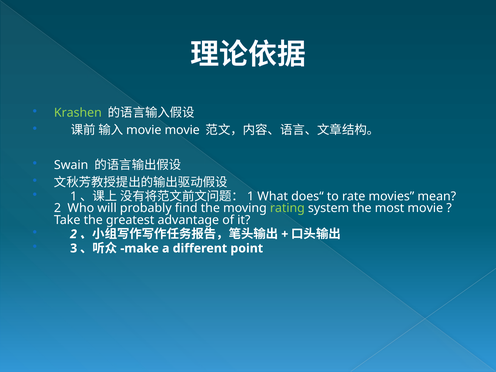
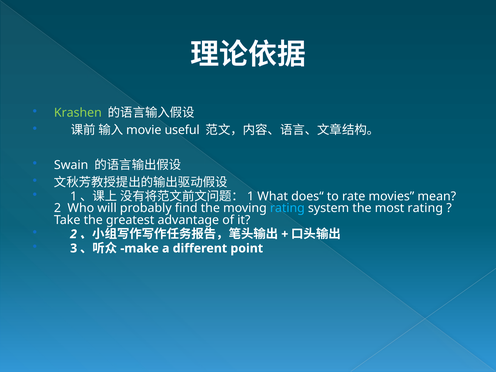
movie at (182, 130): movie -> useful
rating at (287, 208) colour: light green -> light blue
most movie: movie -> rating
